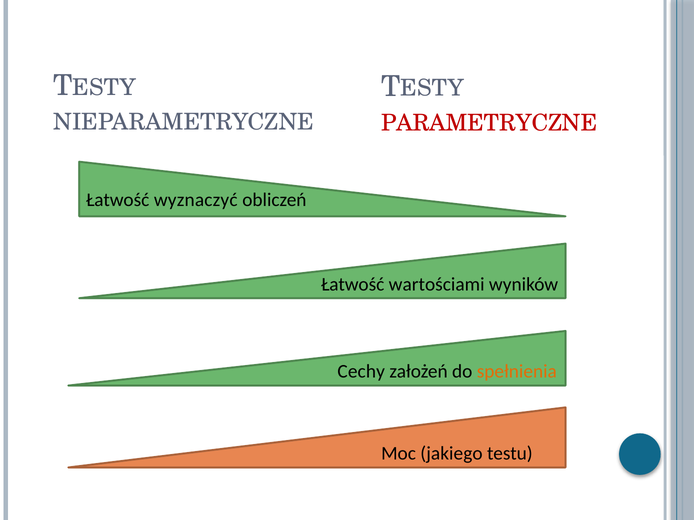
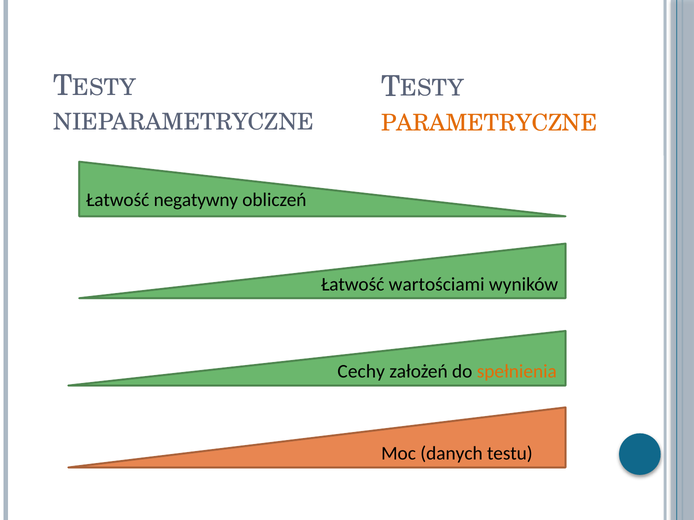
PARAMETRYCZNE colour: red -> orange
wyznaczyć: wyznaczyć -> negatywny
jakiego: jakiego -> danych
